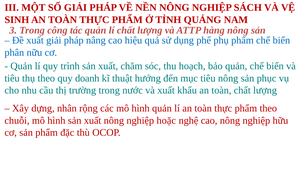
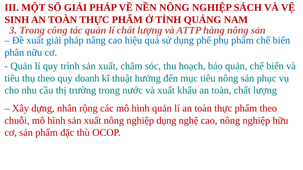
nghiệp hoặc: hoặc -> dụng
